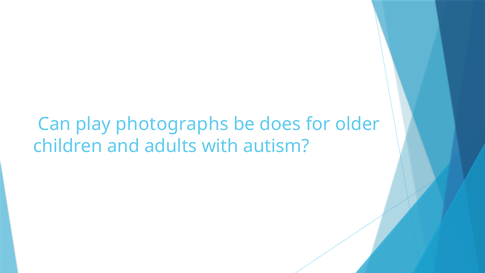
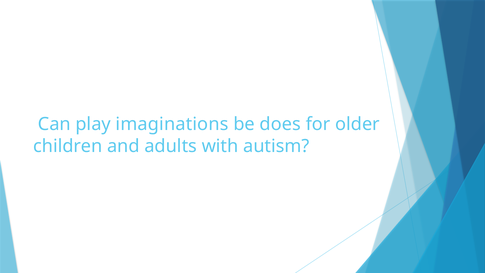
photographs: photographs -> imaginations
